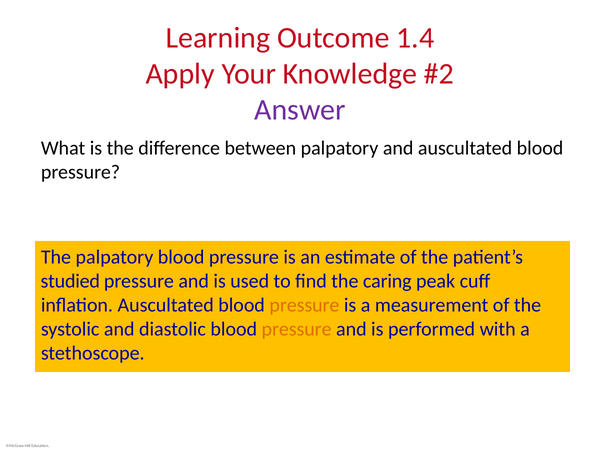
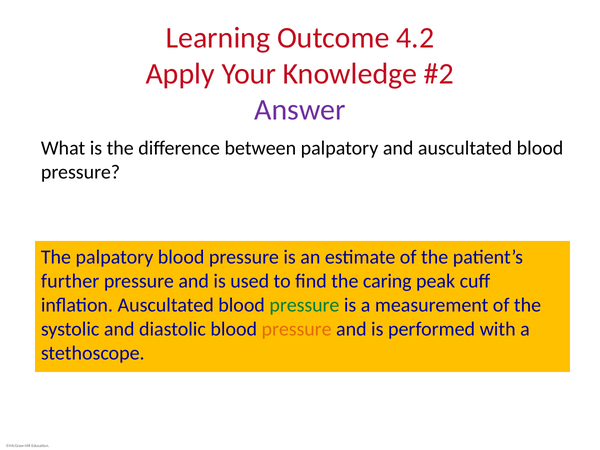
1.4: 1.4 -> 4.2
studied: studied -> further
pressure at (304, 305) colour: orange -> green
